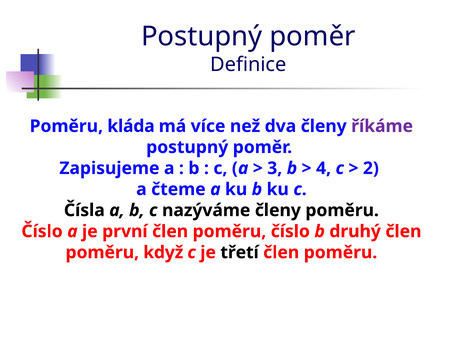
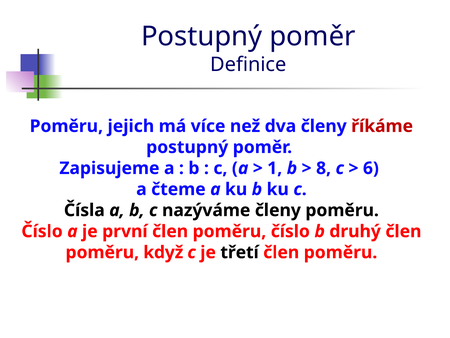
kláda: kláda -> jejich
říkáme colour: purple -> red
3: 3 -> 1
4: 4 -> 8
2: 2 -> 6
